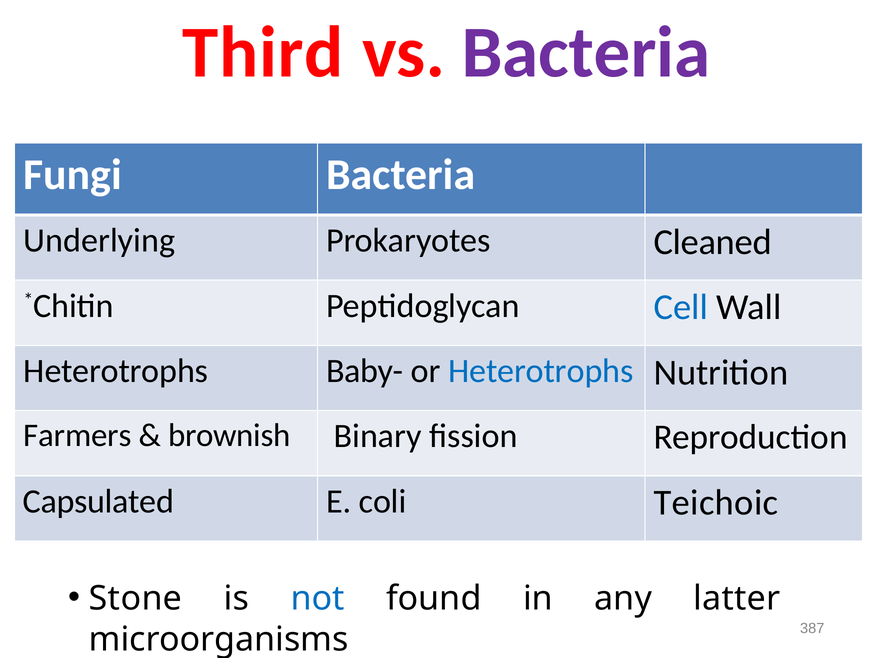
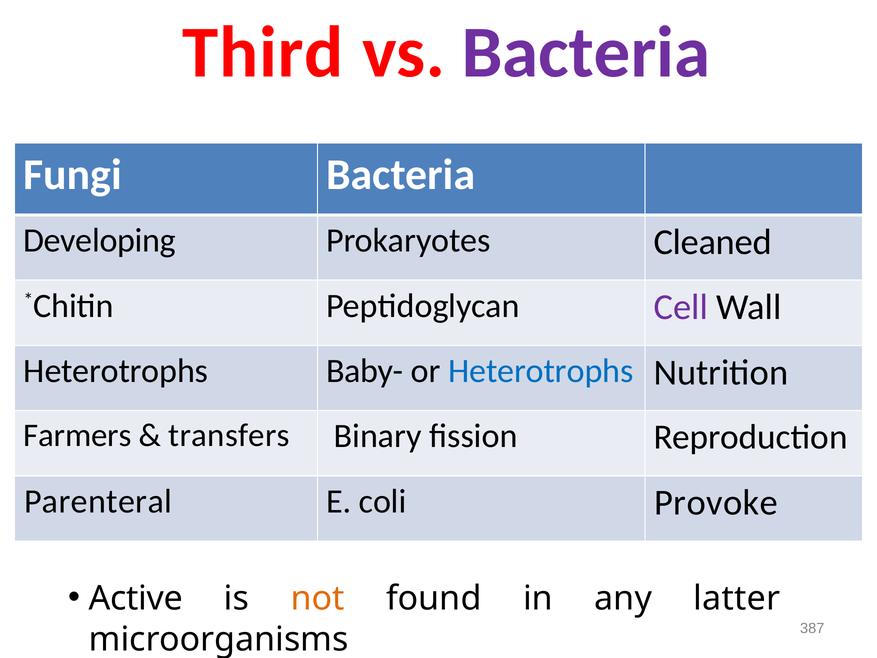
Underlying: Underlying -> Developing
Cell colour: blue -> purple
brownish: brownish -> transfers
Capsulated: Capsulated -> Parenteral
Teichoic: Teichoic -> Provoke
Stone: Stone -> Active
not colour: blue -> orange
